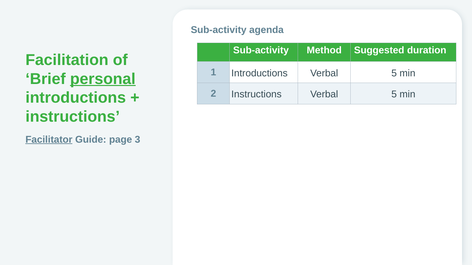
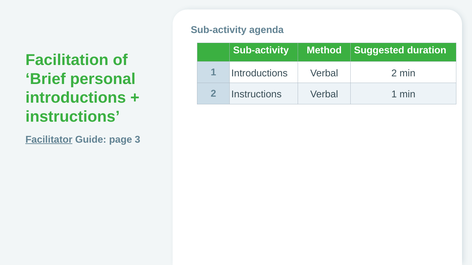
Introductions Verbal 5: 5 -> 2
personal underline: present -> none
Instructions Verbal 5: 5 -> 1
